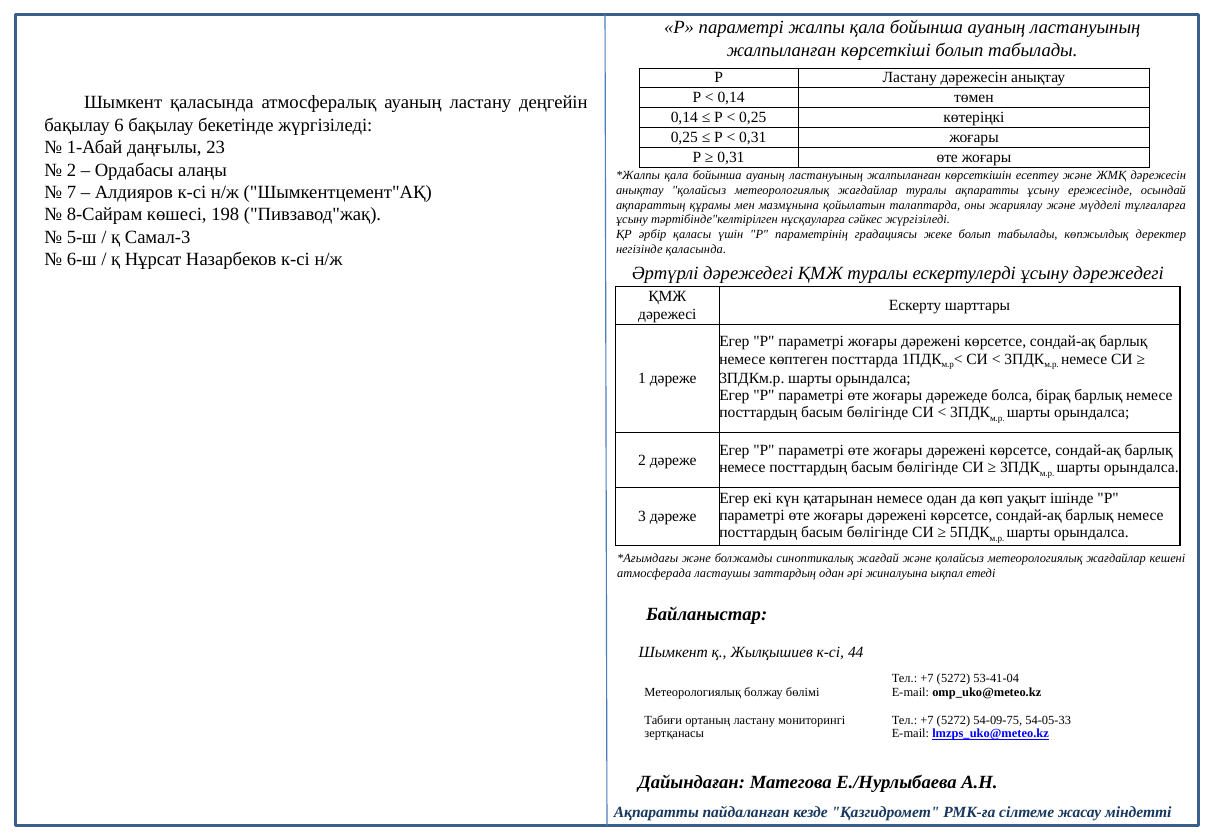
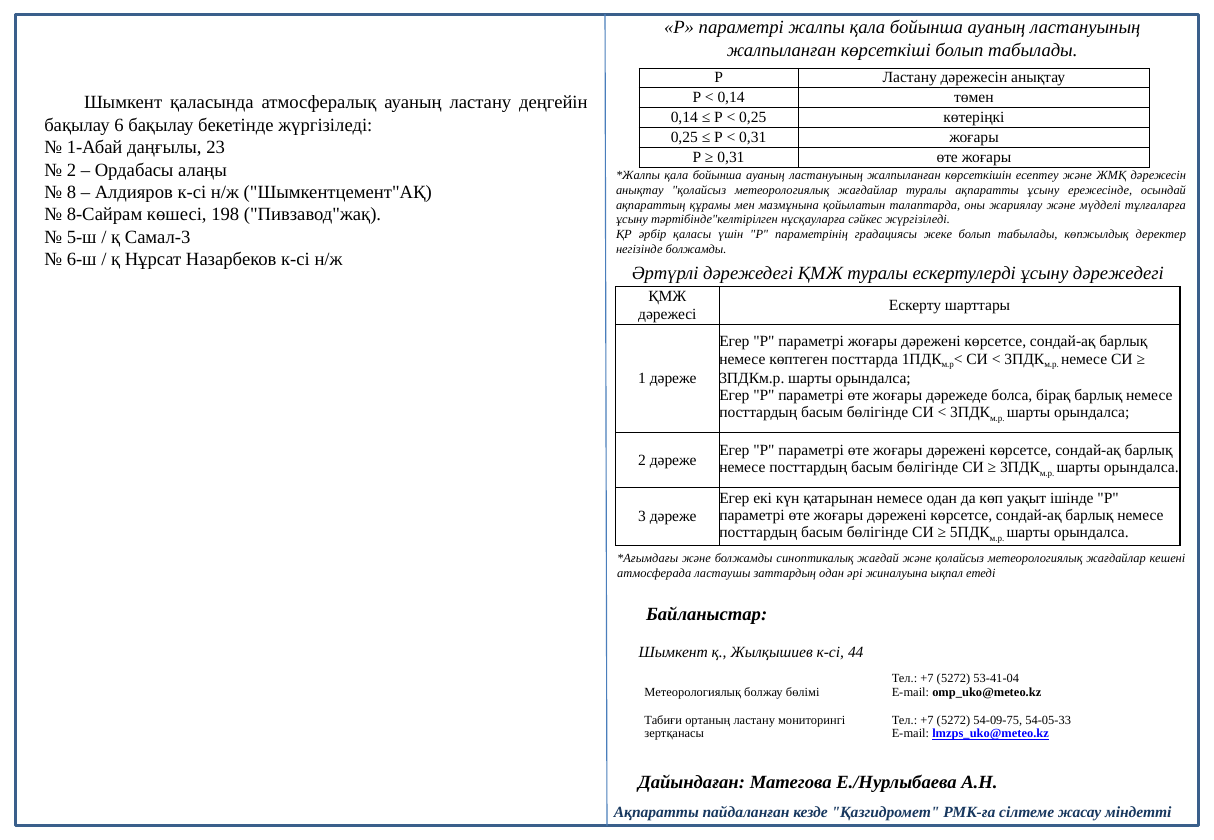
7: 7 -> 8
негізінде қаласында: қаласында -> болжамды
